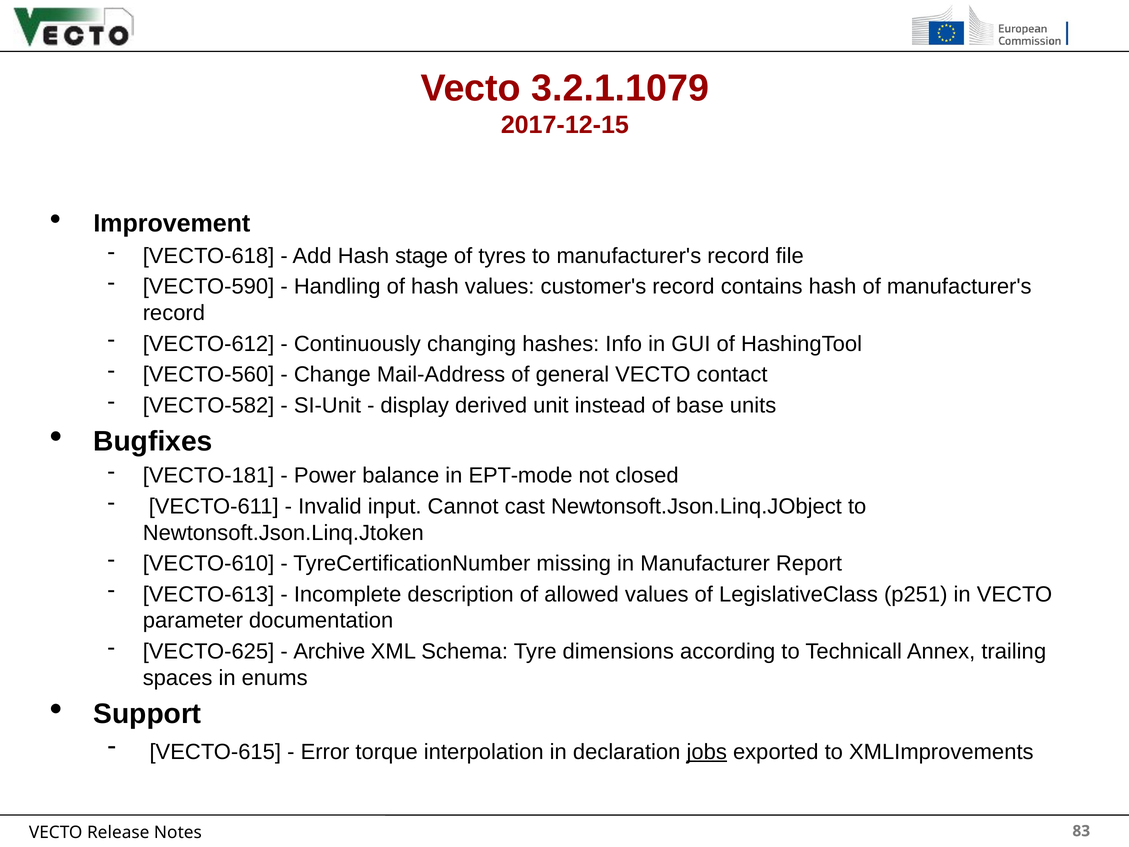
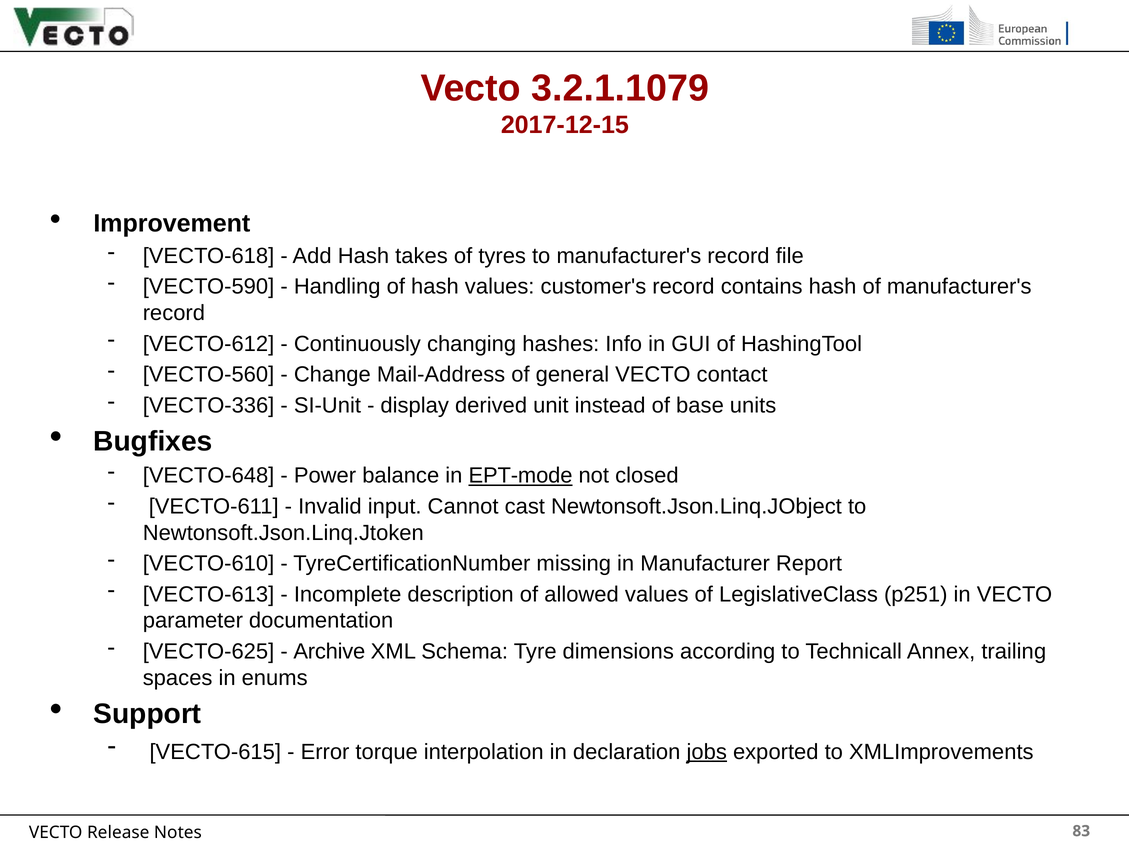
stage: stage -> takes
VECTO-582: VECTO-582 -> VECTO-336
VECTO-181: VECTO-181 -> VECTO-648
EPT-mode underline: none -> present
